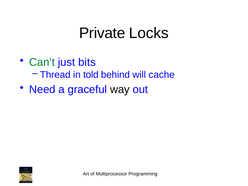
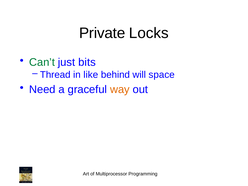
told: told -> like
cache: cache -> space
way colour: black -> orange
